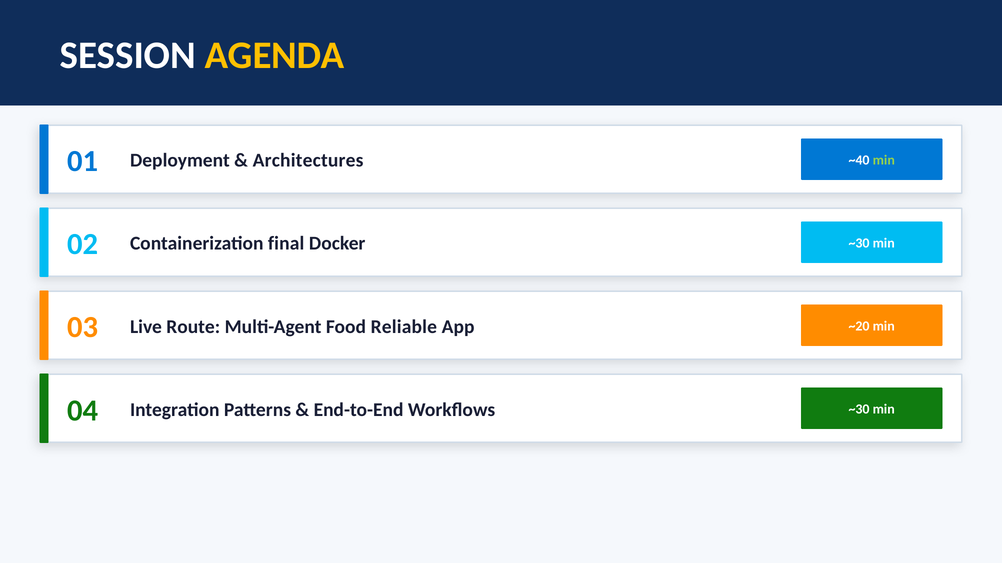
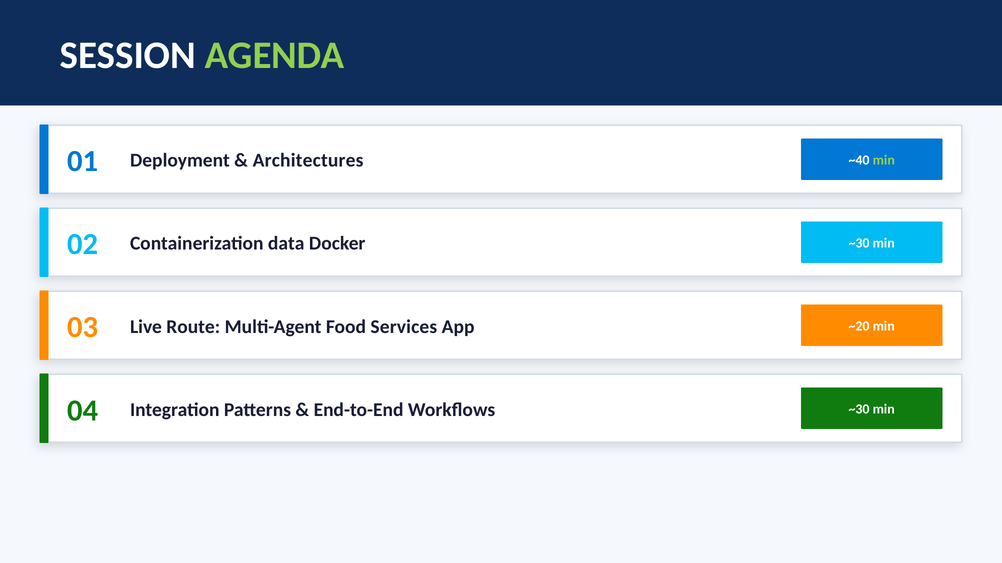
AGENDA colour: yellow -> light green
final: final -> data
Reliable: Reliable -> Services
